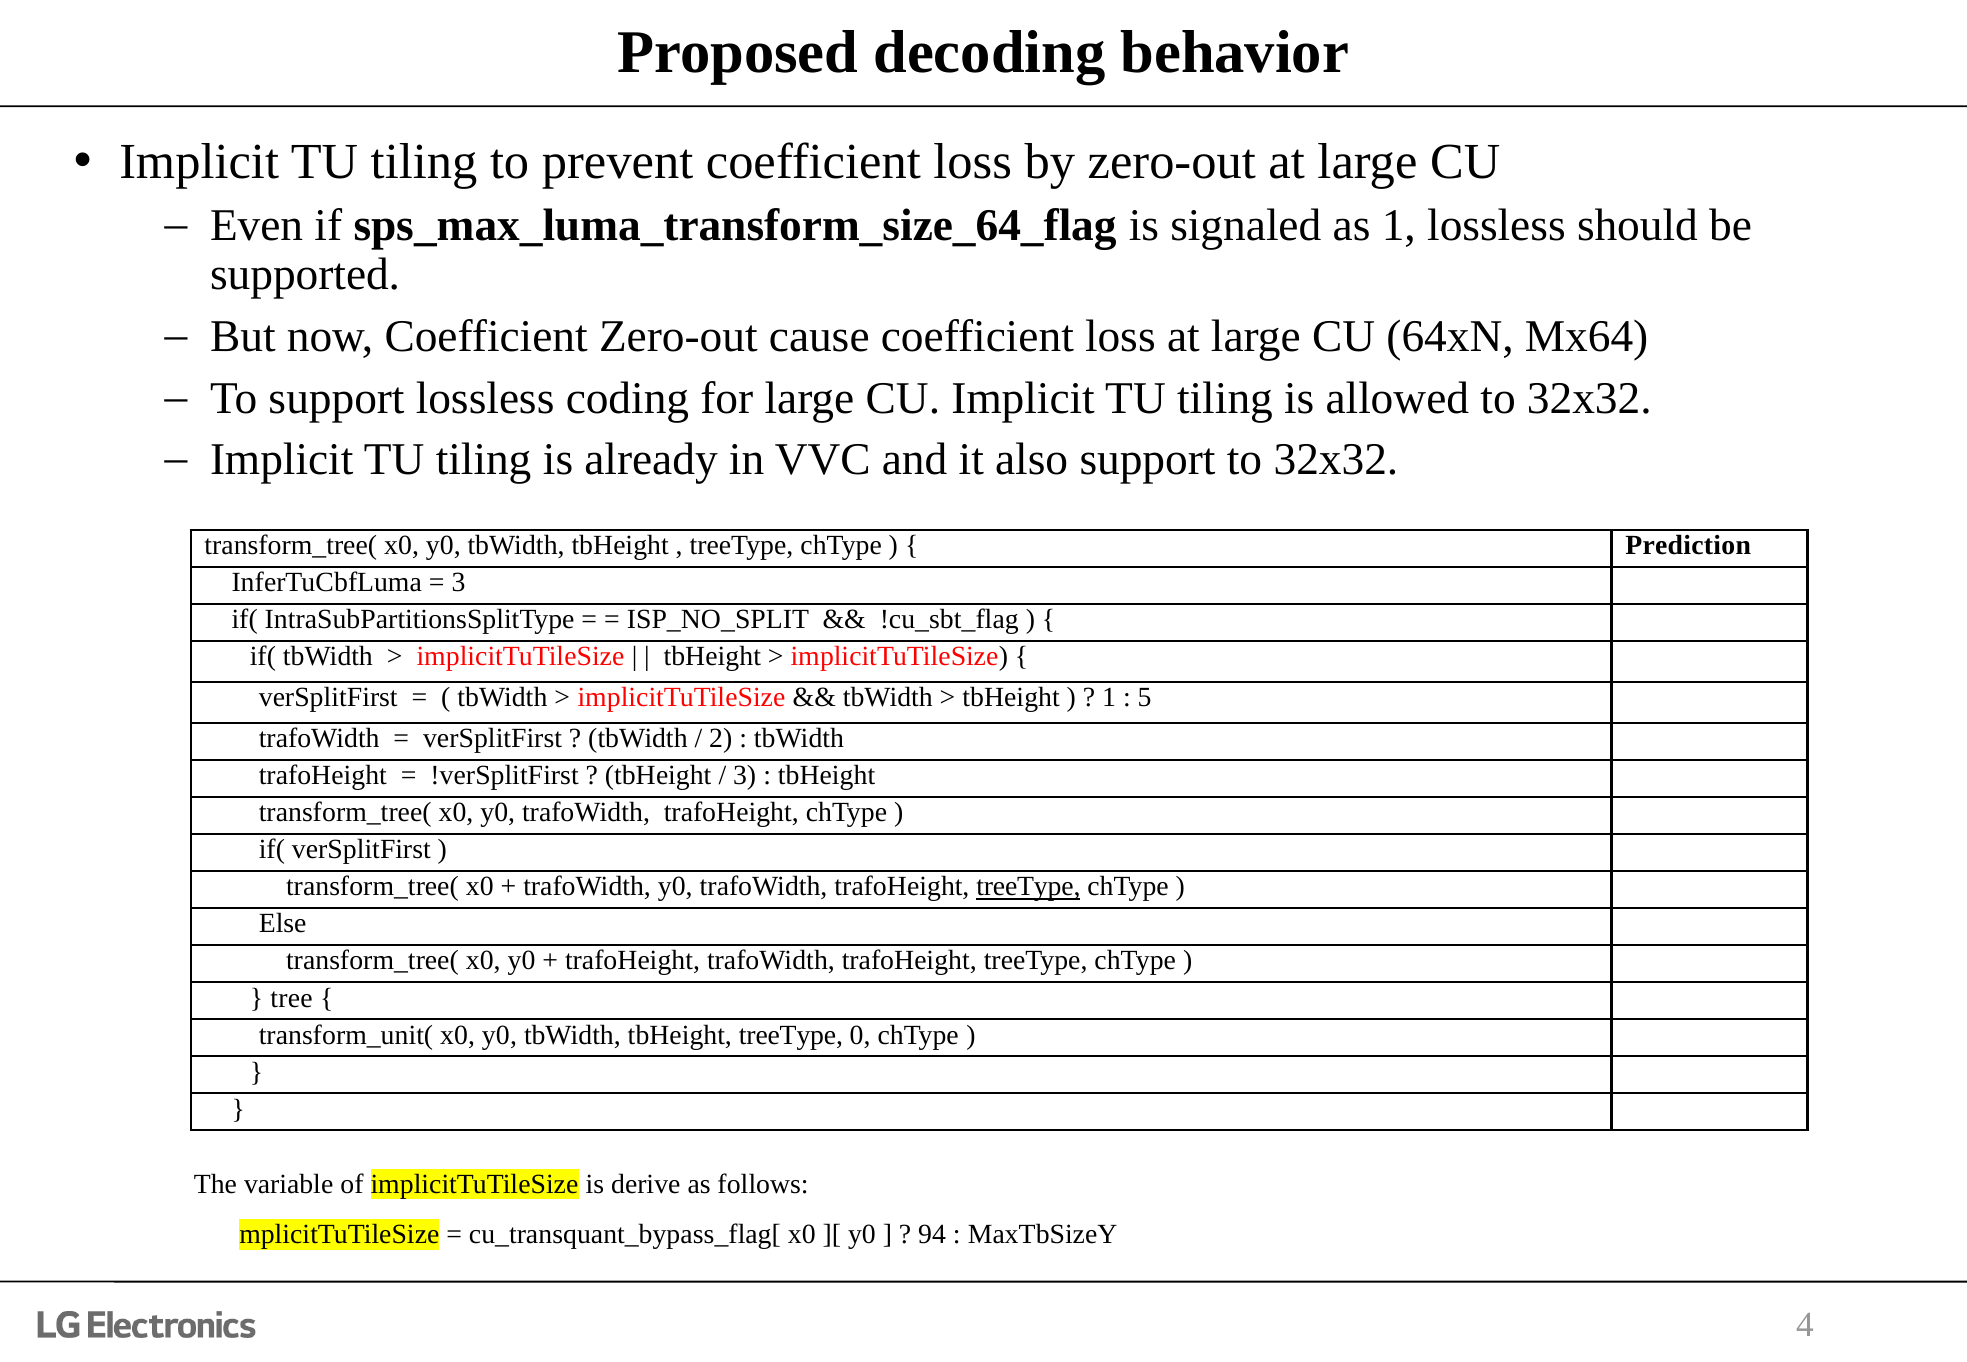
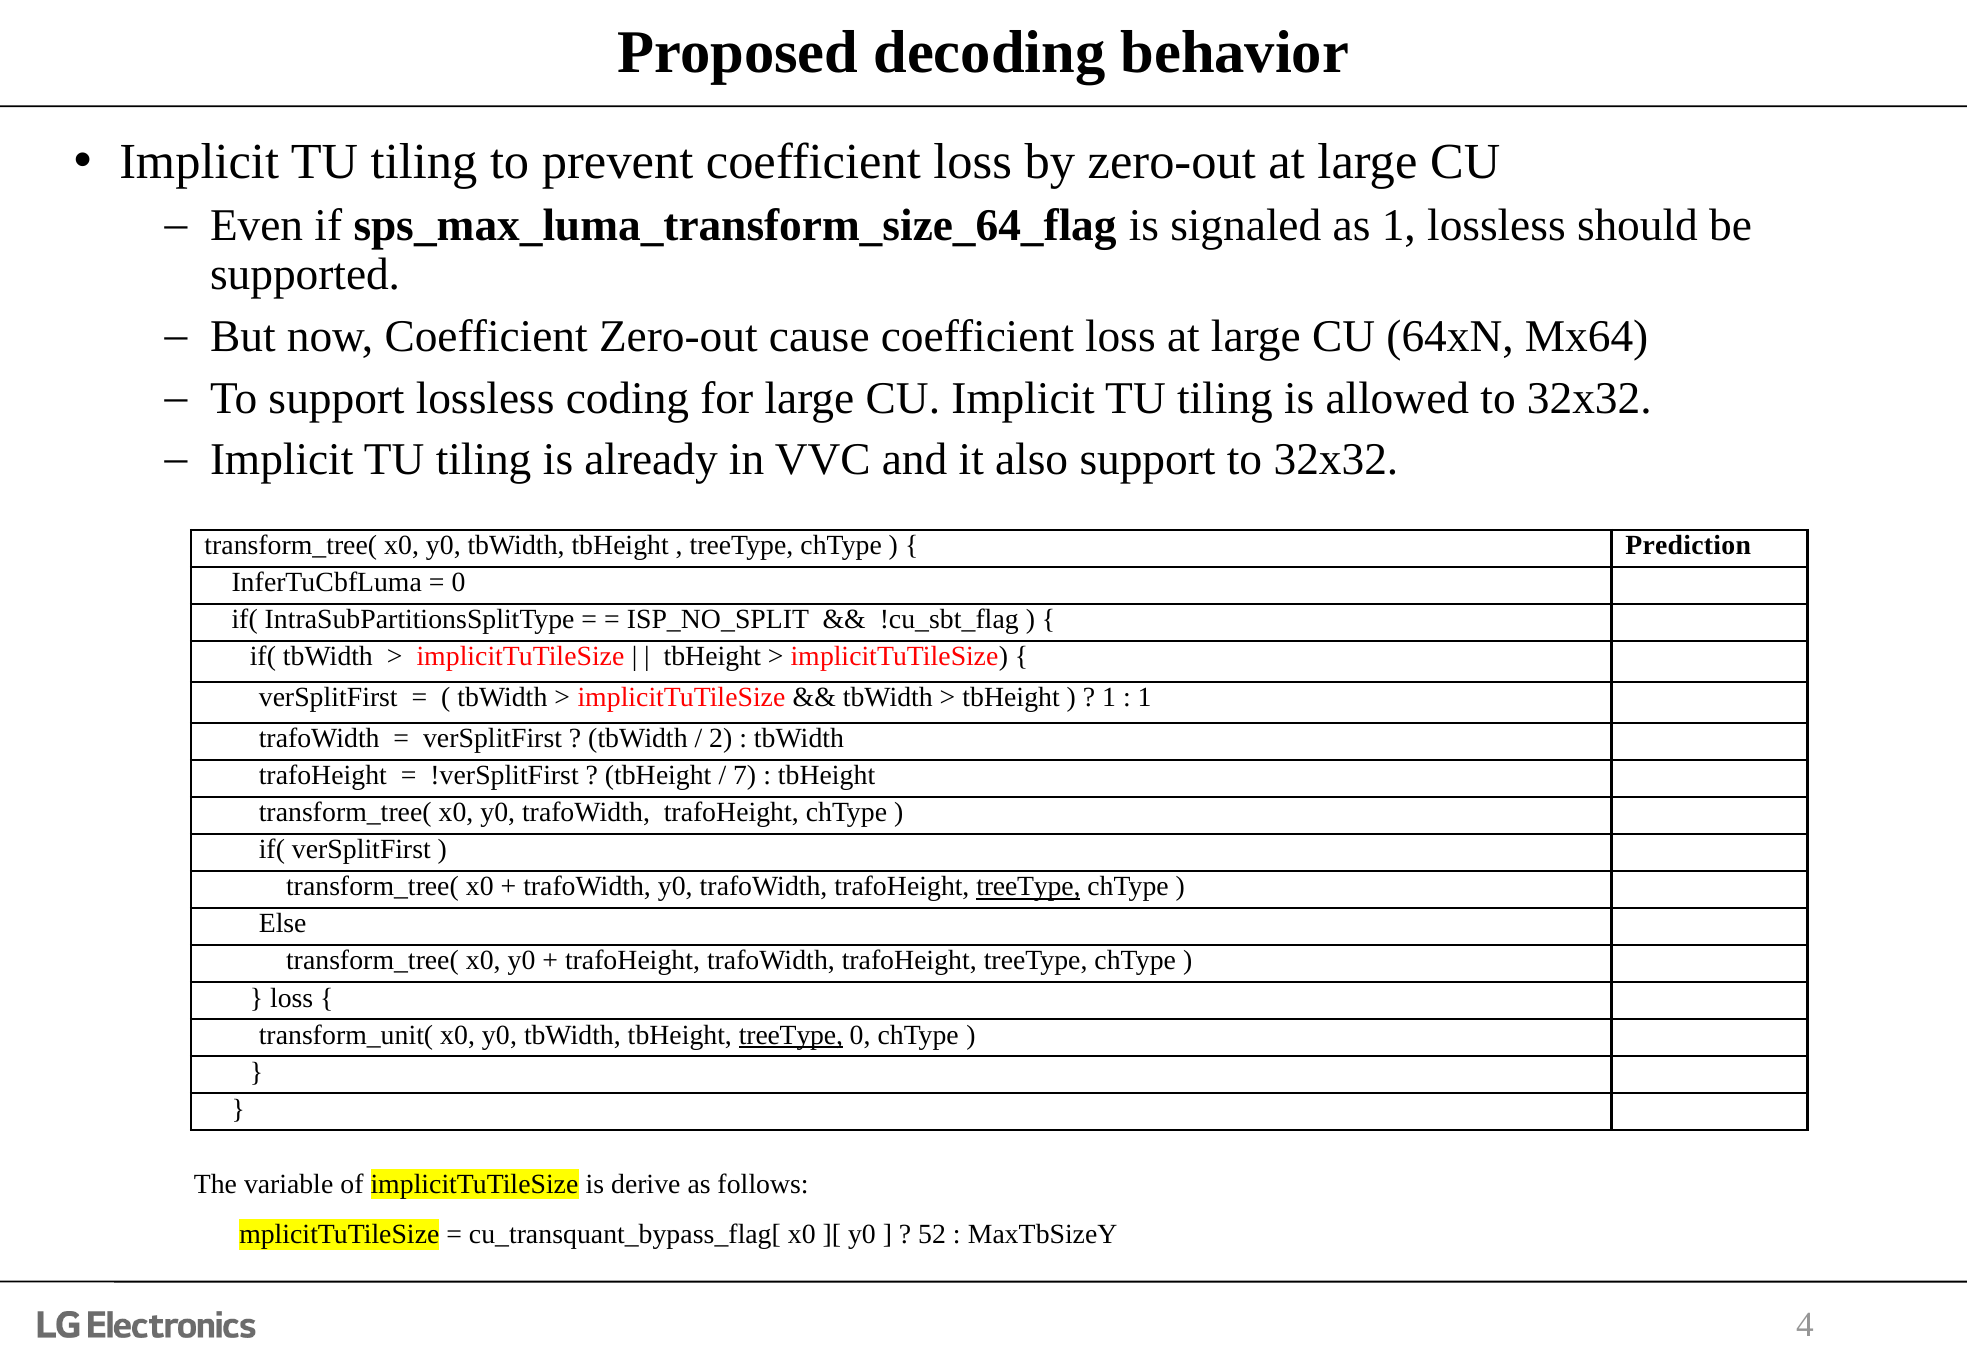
3 at (459, 583): 3 -> 0
5 at (1145, 698): 5 -> 1
3 at (745, 776): 3 -> 7
tree at (291, 998): tree -> loss
treeType at (791, 1035) underline: none -> present
94: 94 -> 52
